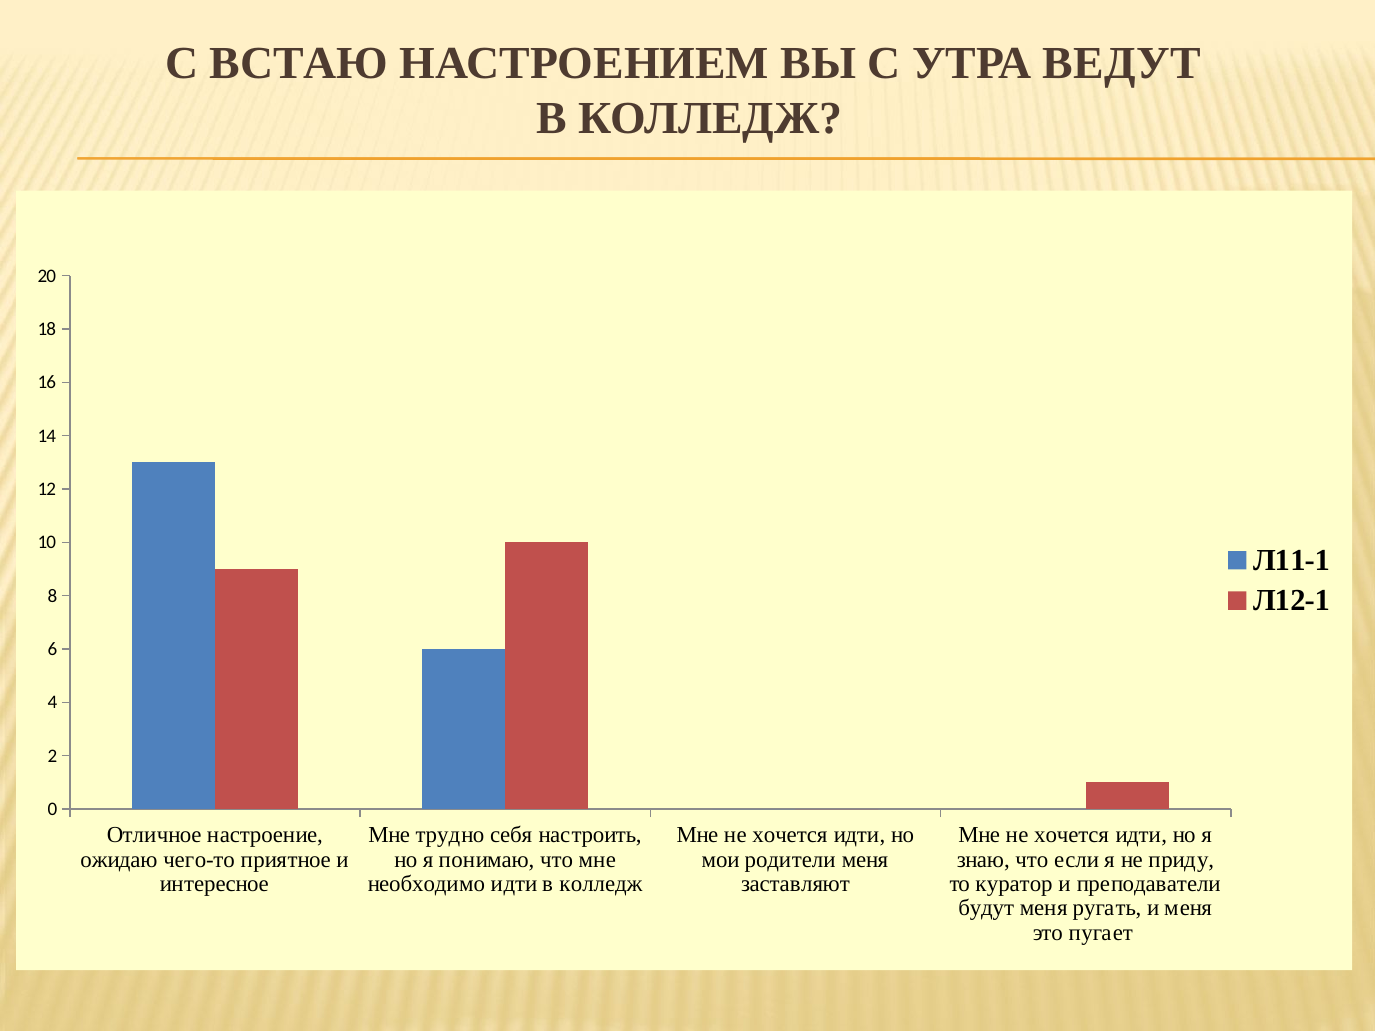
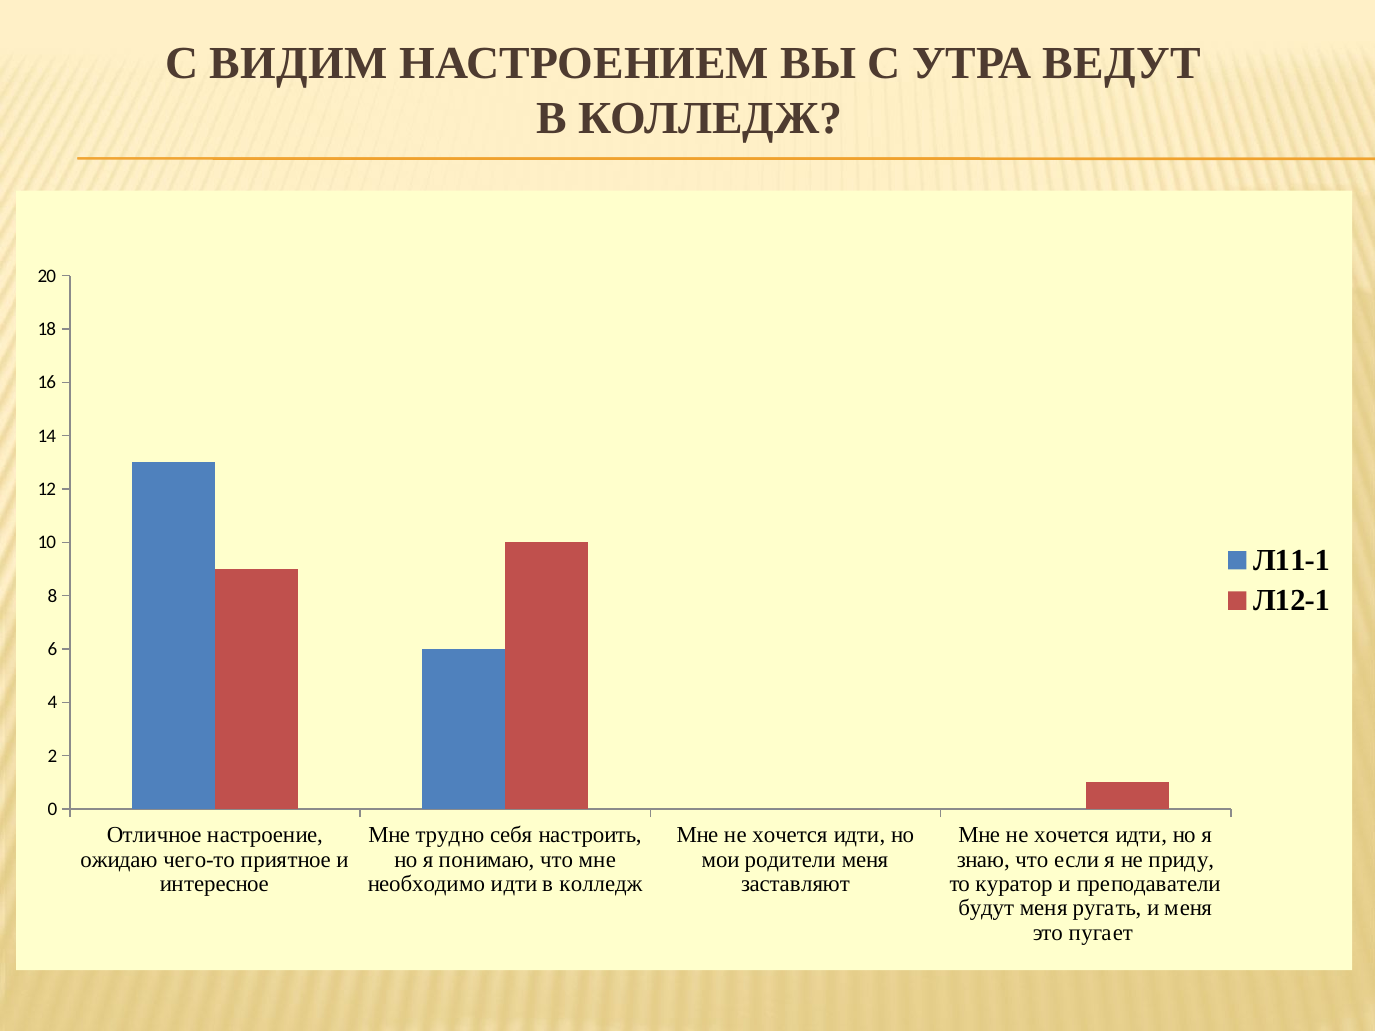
ВСТАЮ: ВСТАЮ -> ВИДИМ
